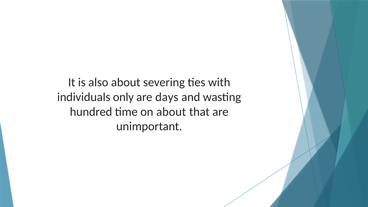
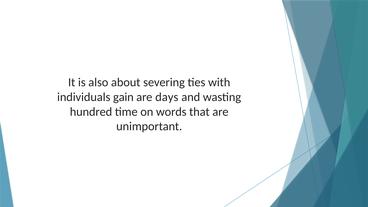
only: only -> gain
on about: about -> words
